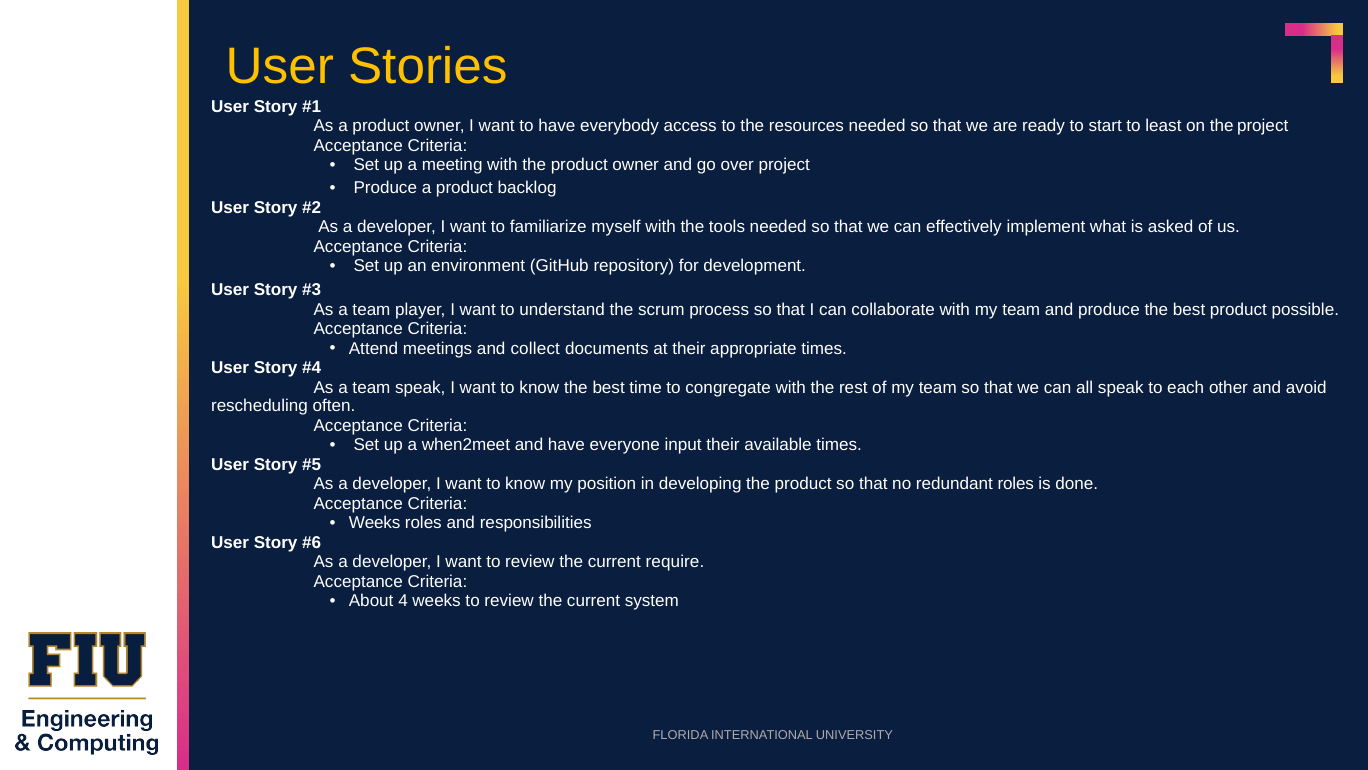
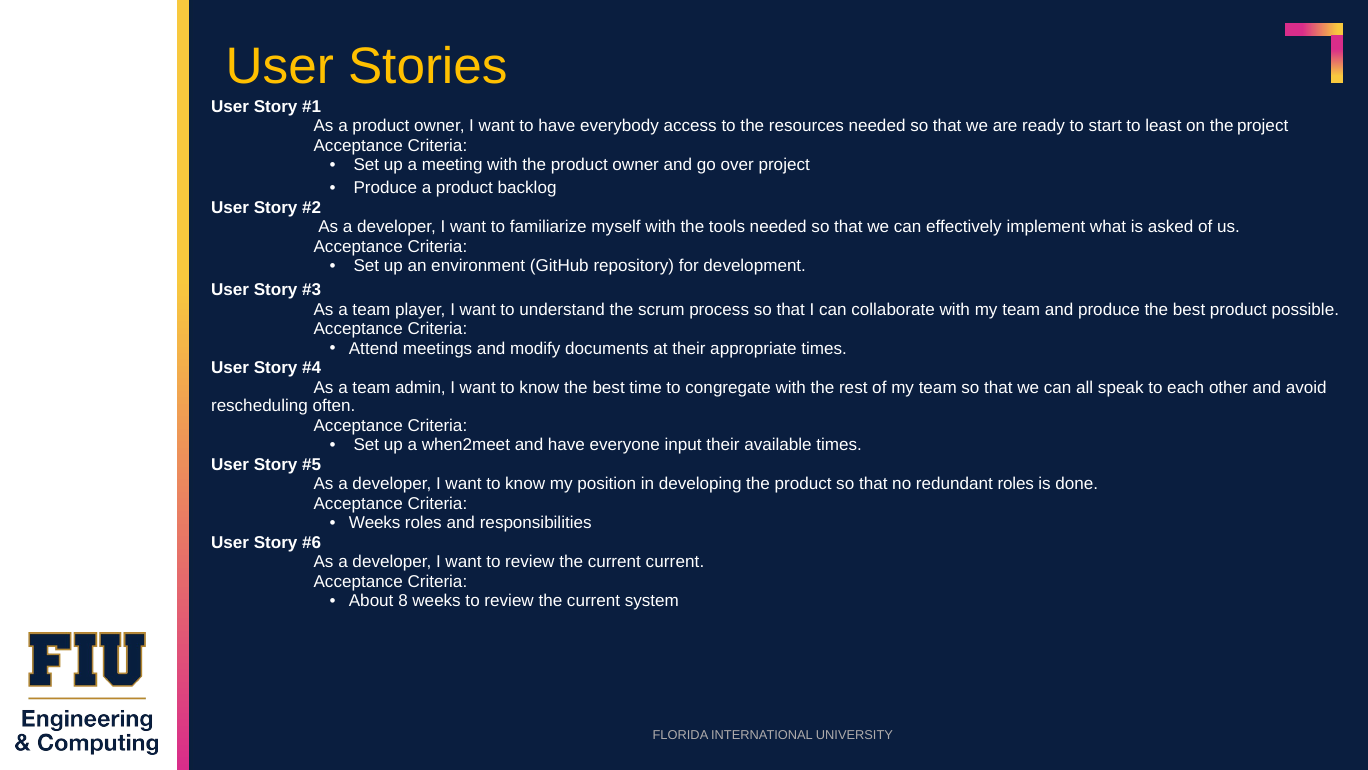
collect: collect -> modify
team speak: speak -> admin
current require: require -> current
4: 4 -> 8
